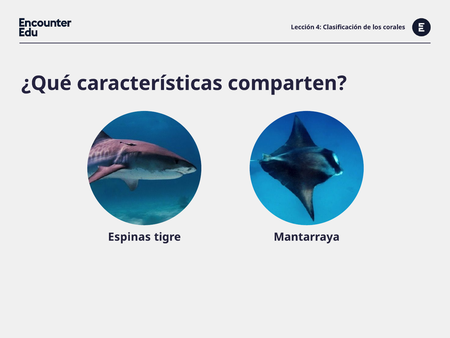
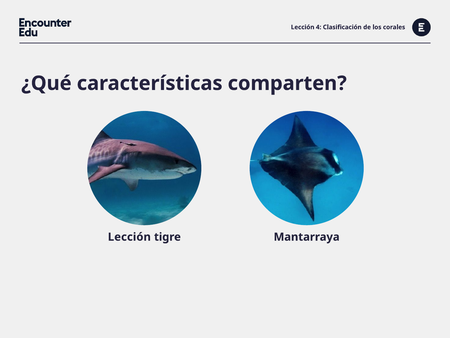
Espinas at (129, 237): Espinas -> Lección
